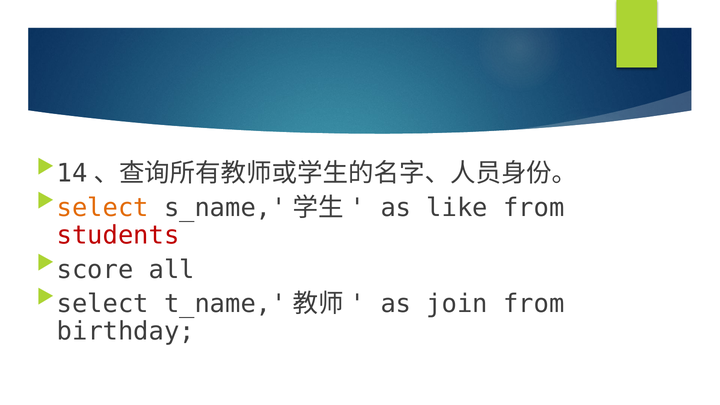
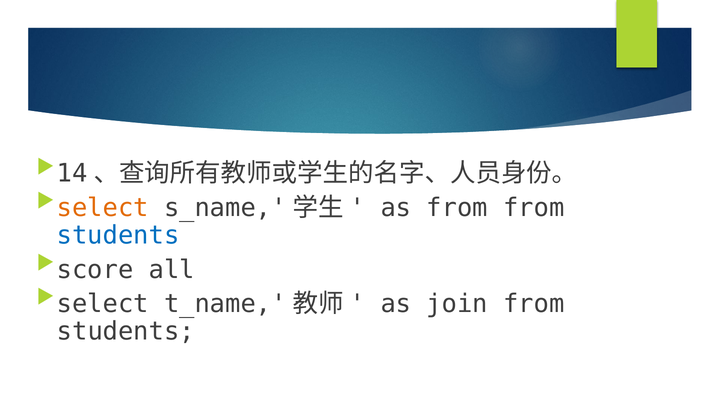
as like: like -> from
students at (118, 235) colour: red -> blue
birthday at (126, 331): birthday -> students
